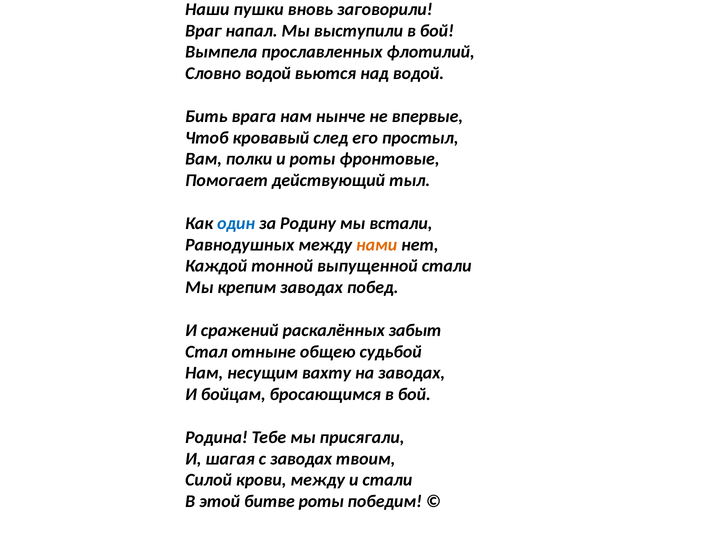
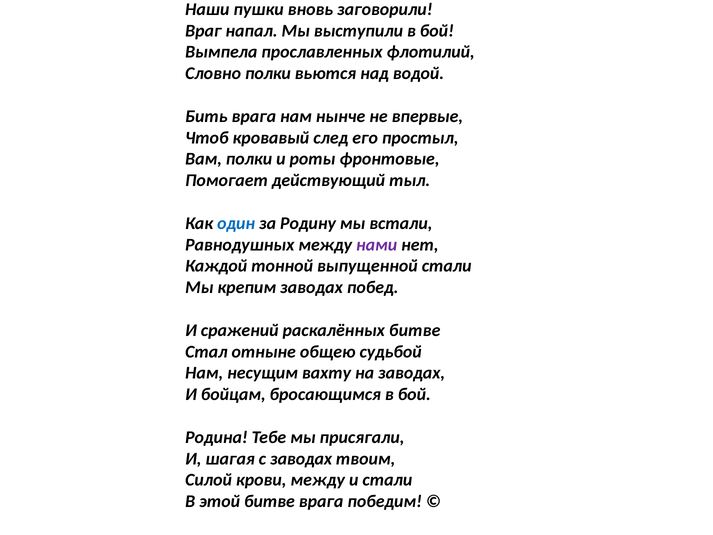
Словно водой: водой -> полки
нами colour: orange -> purple
раскалённых забыт: забыт -> битве
битве роты: роты -> врага
